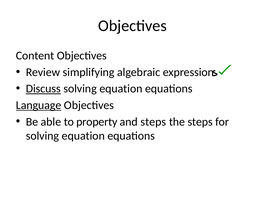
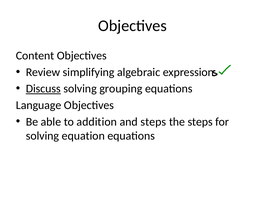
equation at (121, 89): equation -> grouping
Language underline: present -> none
property: property -> addition
